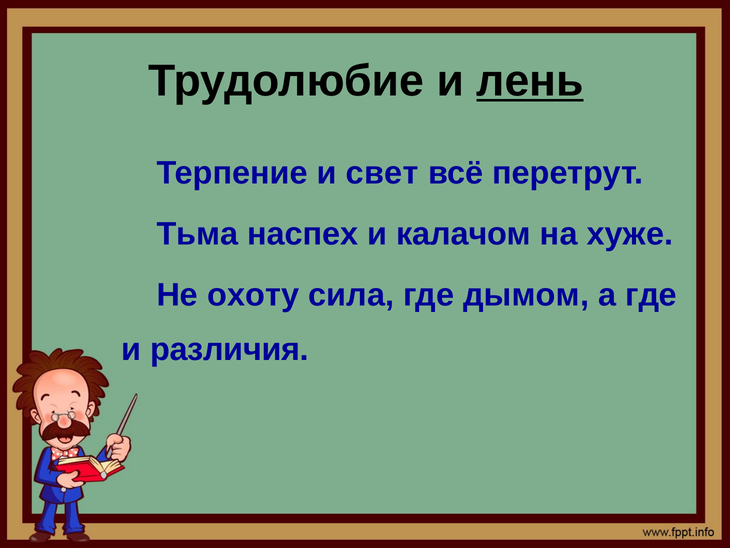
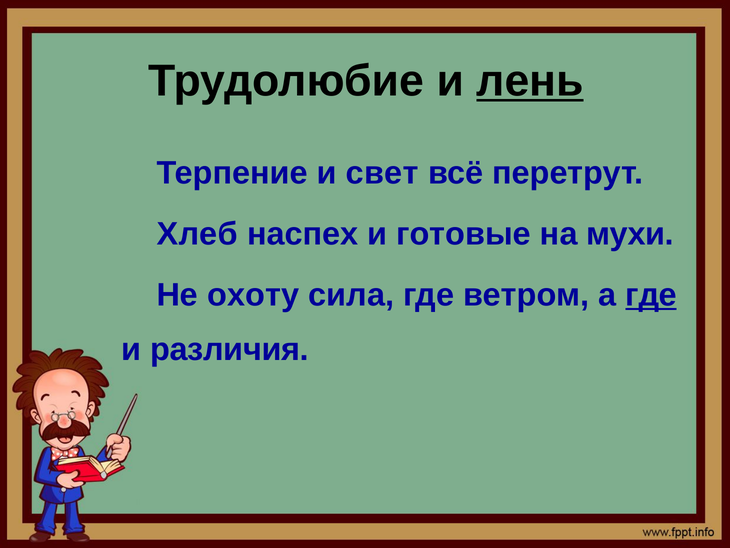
Тьма: Тьма -> Хлеб
калачом: калачом -> готовые
хуже: хуже -> мухи
дымом: дымом -> ветром
где at (651, 295) underline: none -> present
